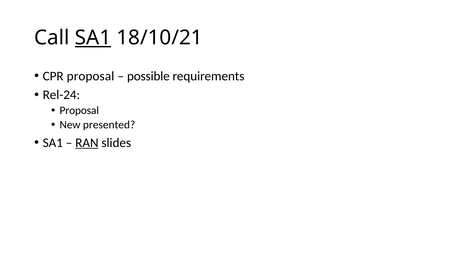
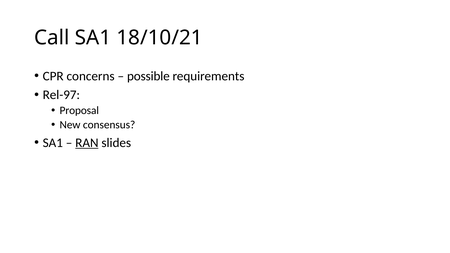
SA1 at (93, 38) underline: present -> none
CPR proposal: proposal -> concerns
Rel-24: Rel-24 -> Rel-97
presented: presented -> consensus
